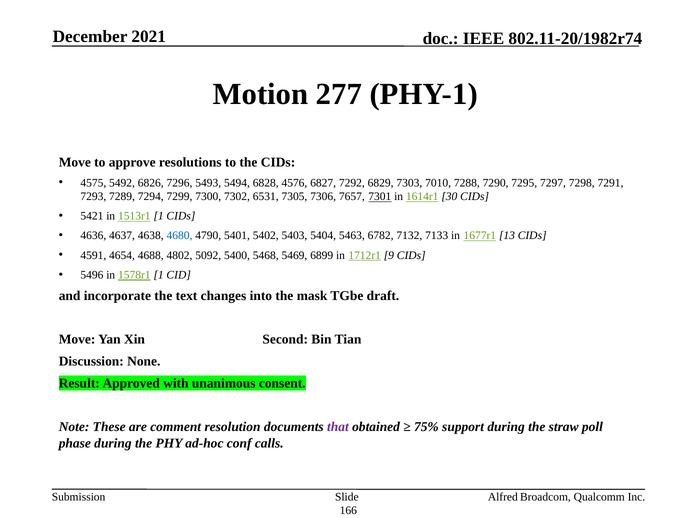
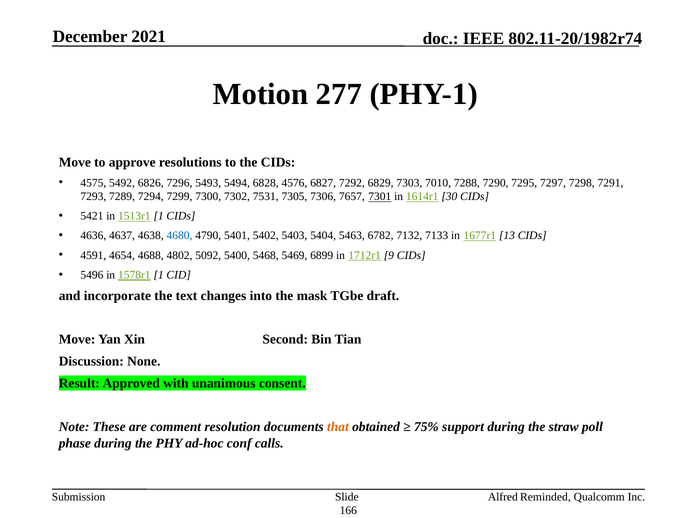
6531: 6531 -> 7531
that colour: purple -> orange
Broadcom: Broadcom -> Reminded
